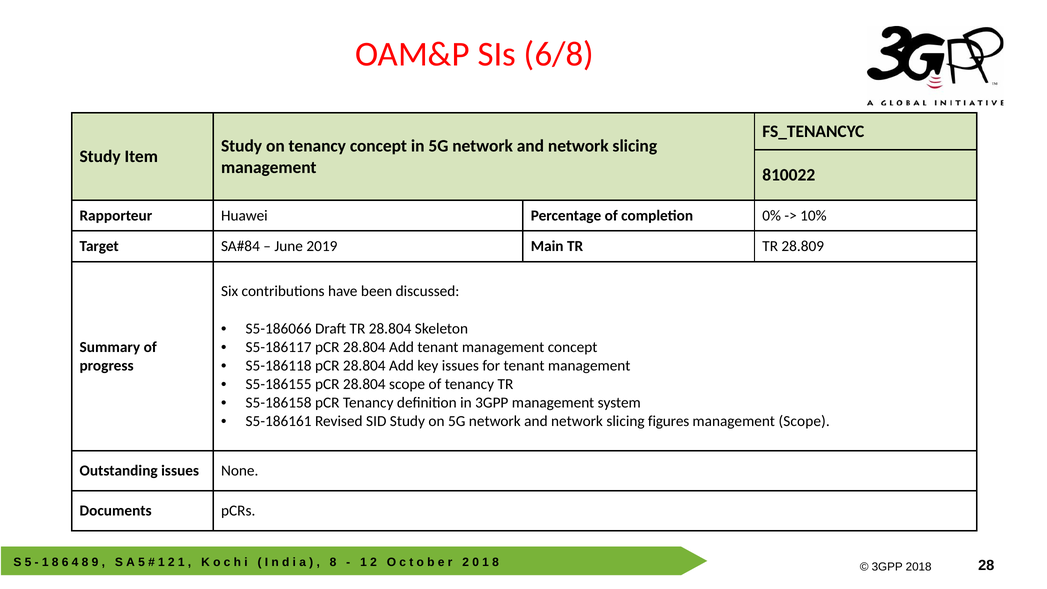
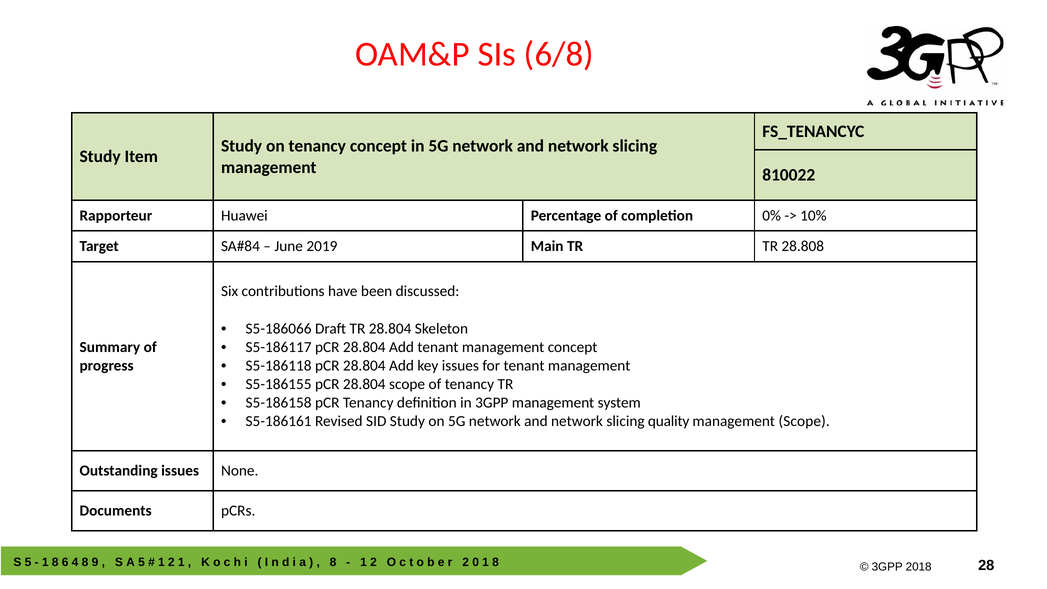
28.809: 28.809 -> 28.808
figures: figures -> quality
